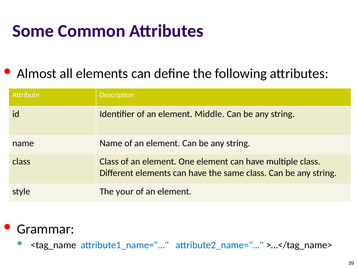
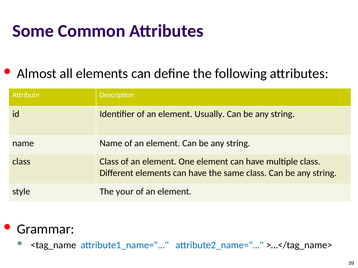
Middle: Middle -> Usually
